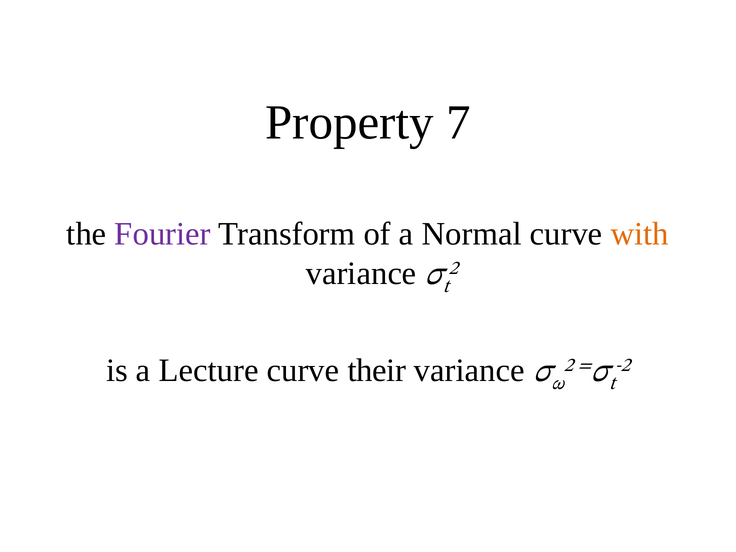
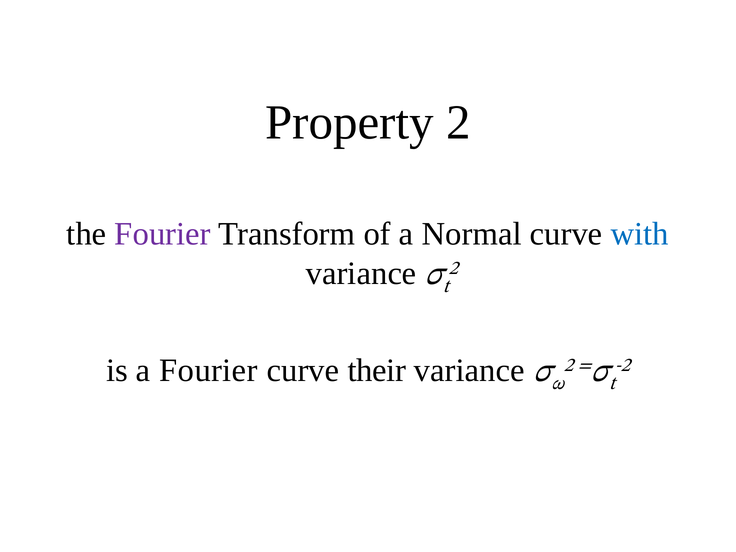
Property 7: 7 -> 2
with colour: orange -> blue
a Lecture: Lecture -> Fourier
